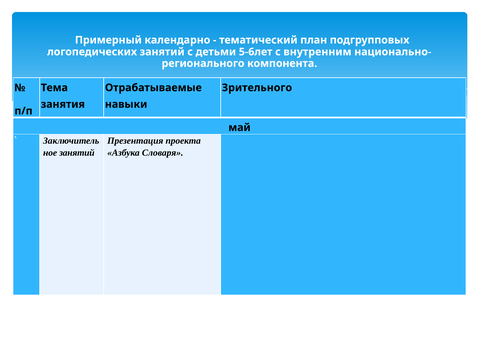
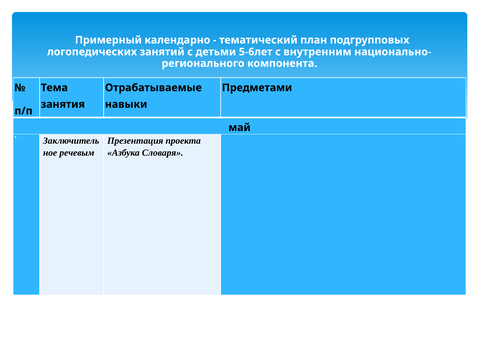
Зрительного: Зрительного -> Предметами
занятий at (77, 153): занятий -> речевым
